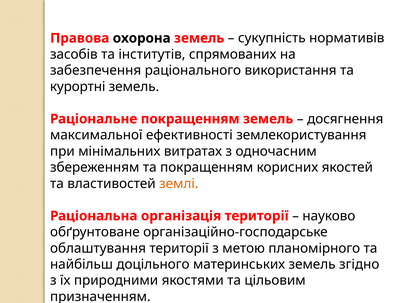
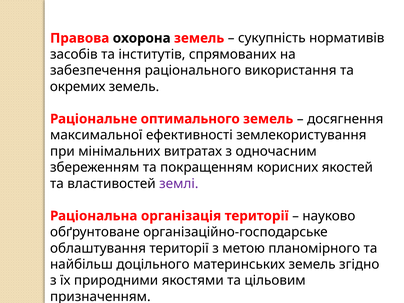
курортні: курортні -> окремих
Раціональне покращенням: покращенням -> оптимального
землі colour: orange -> purple
